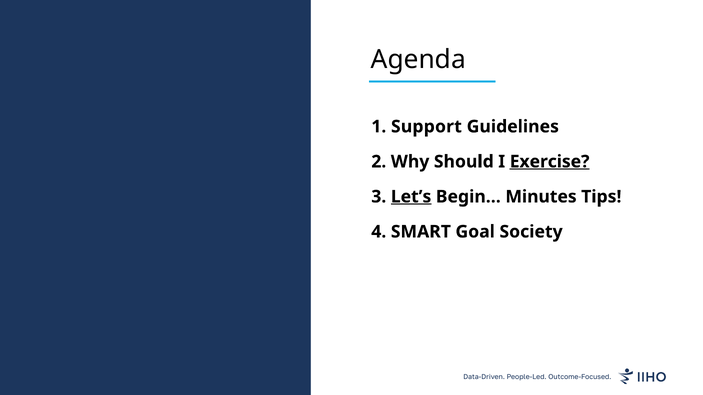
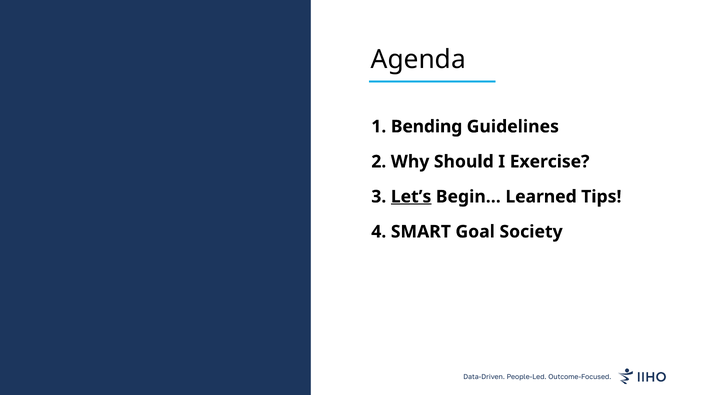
Support: Support -> Bending
Exercise underline: present -> none
Minutes: Minutes -> Learned
